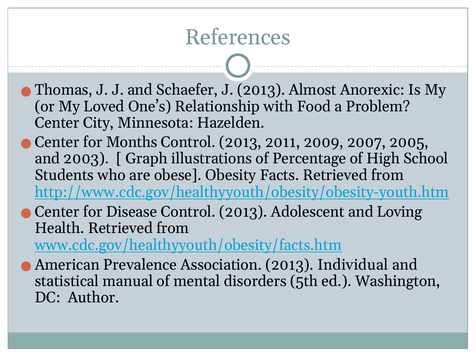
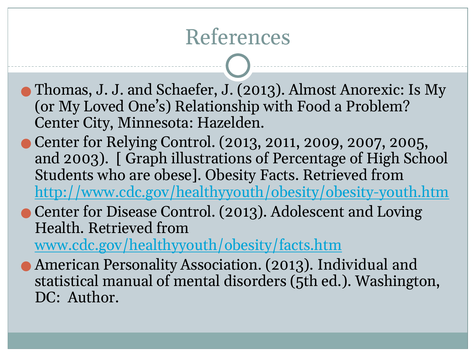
Months: Months -> Relying
Prevalence: Prevalence -> Personality
